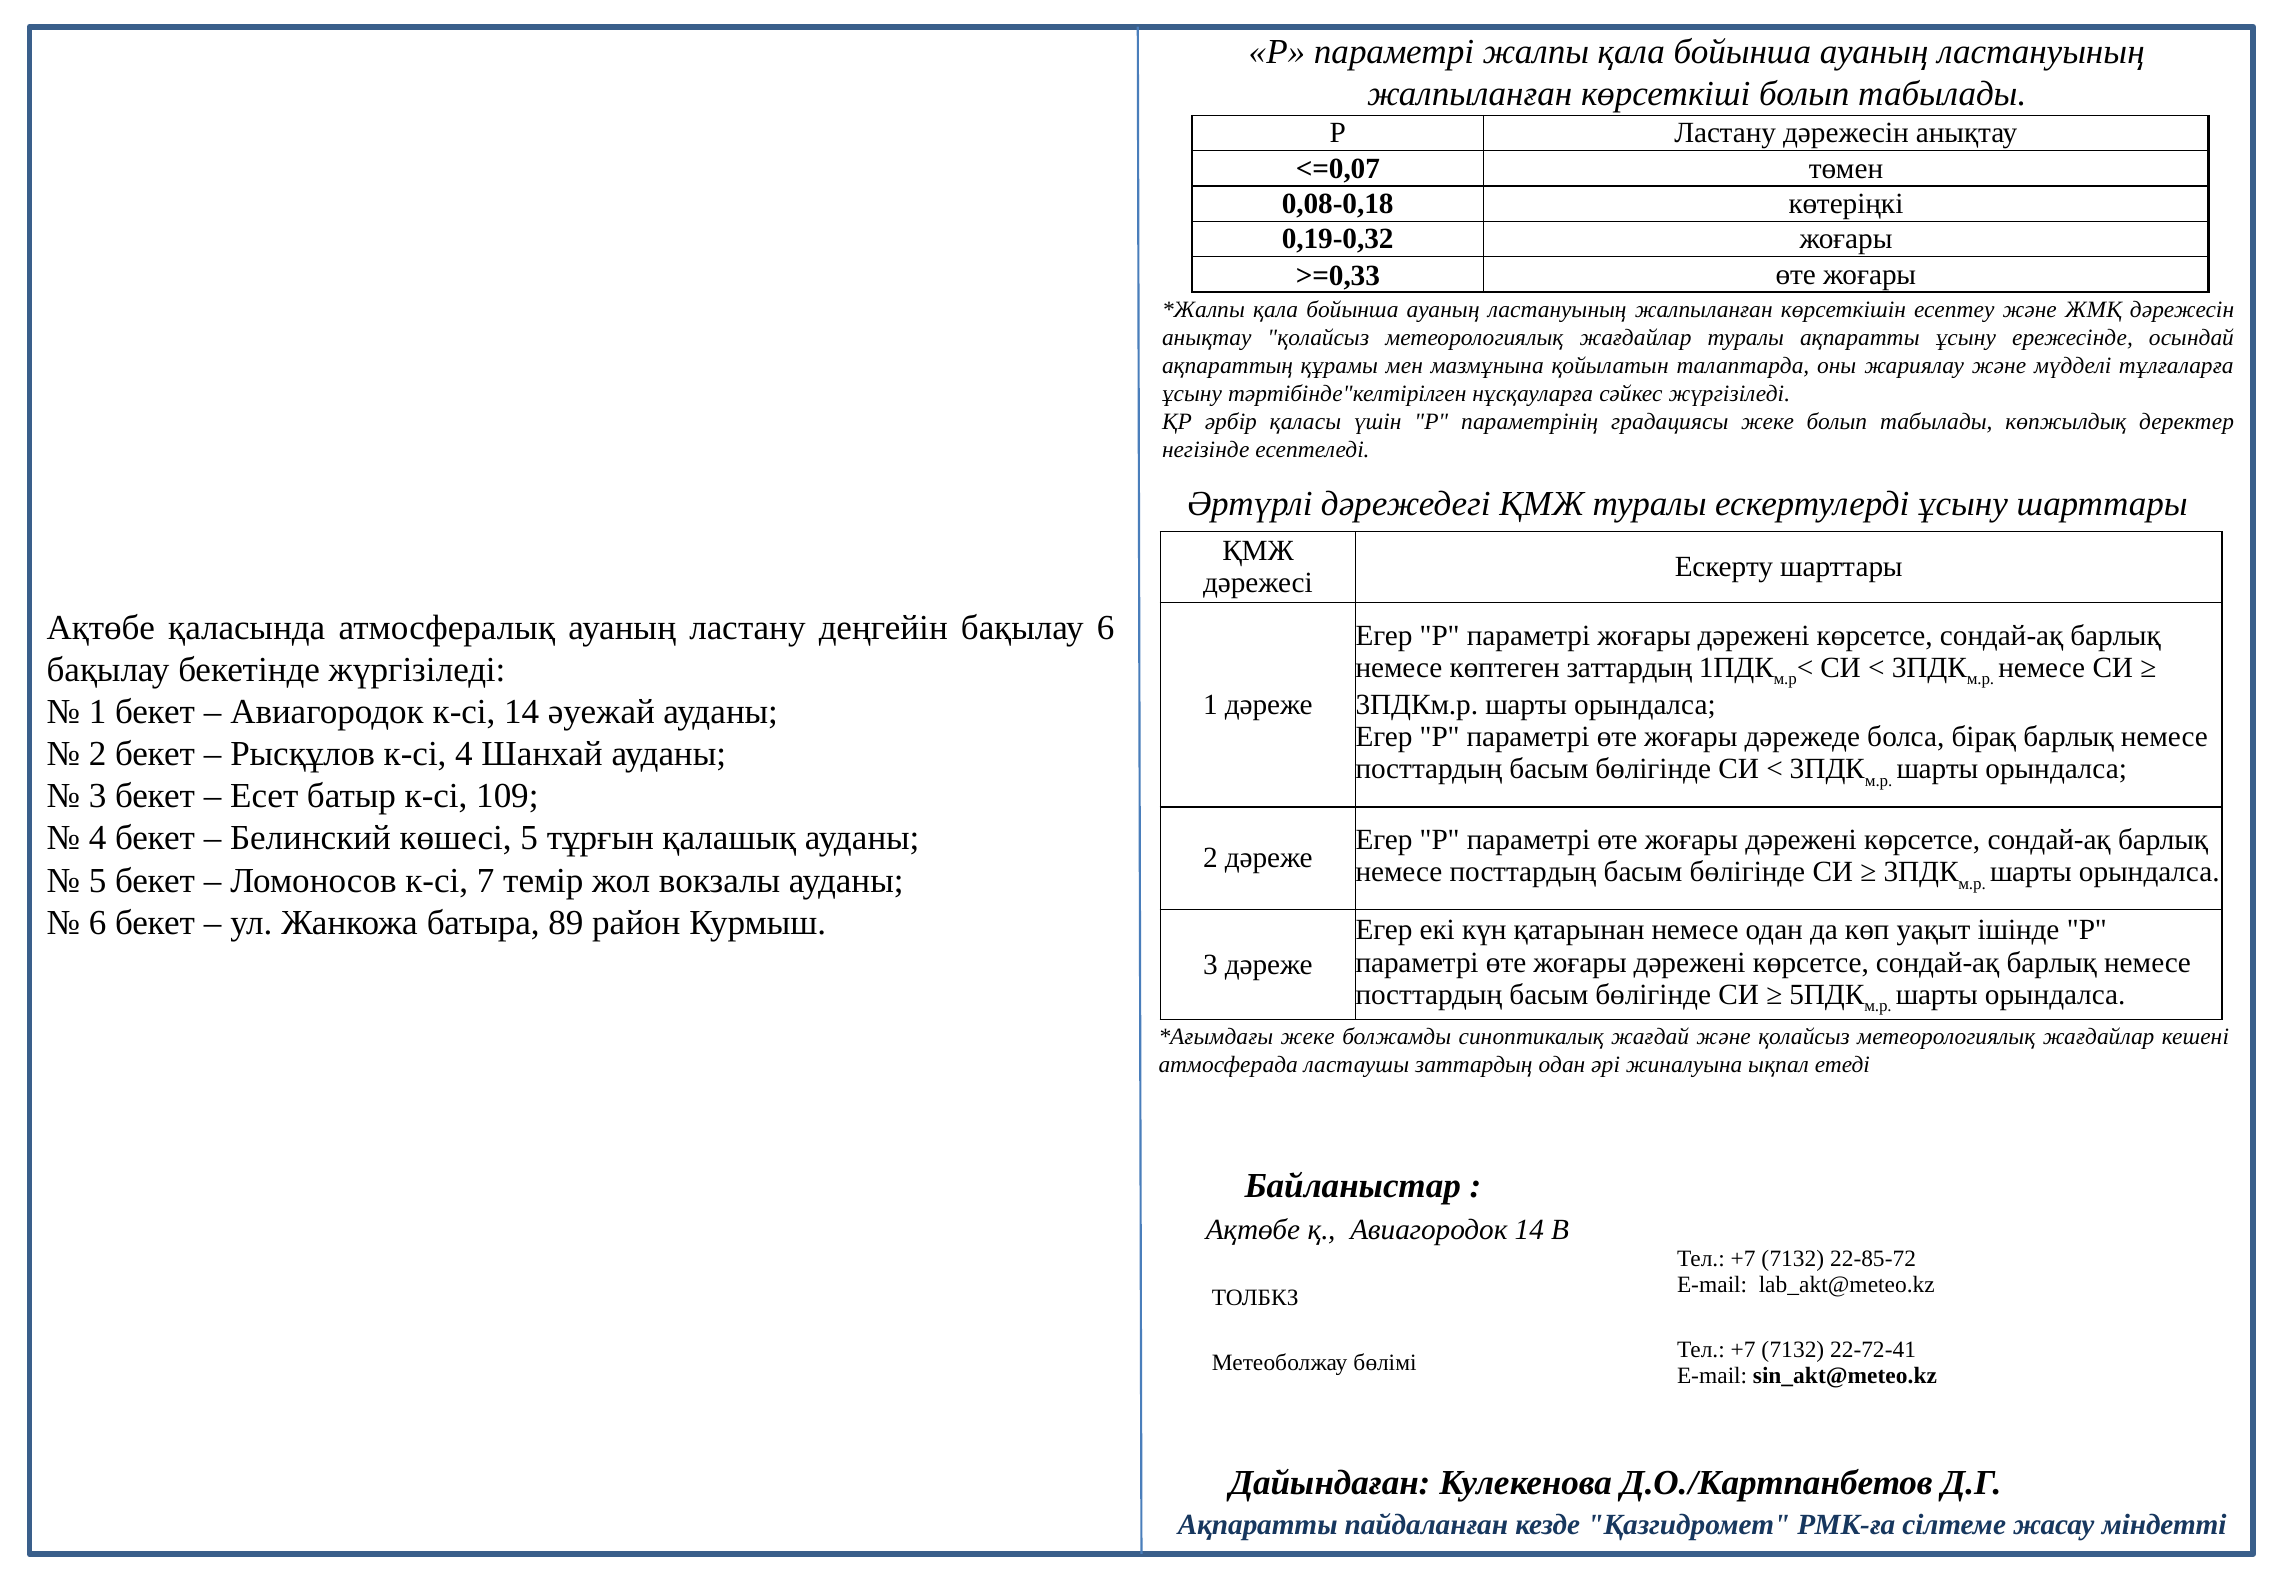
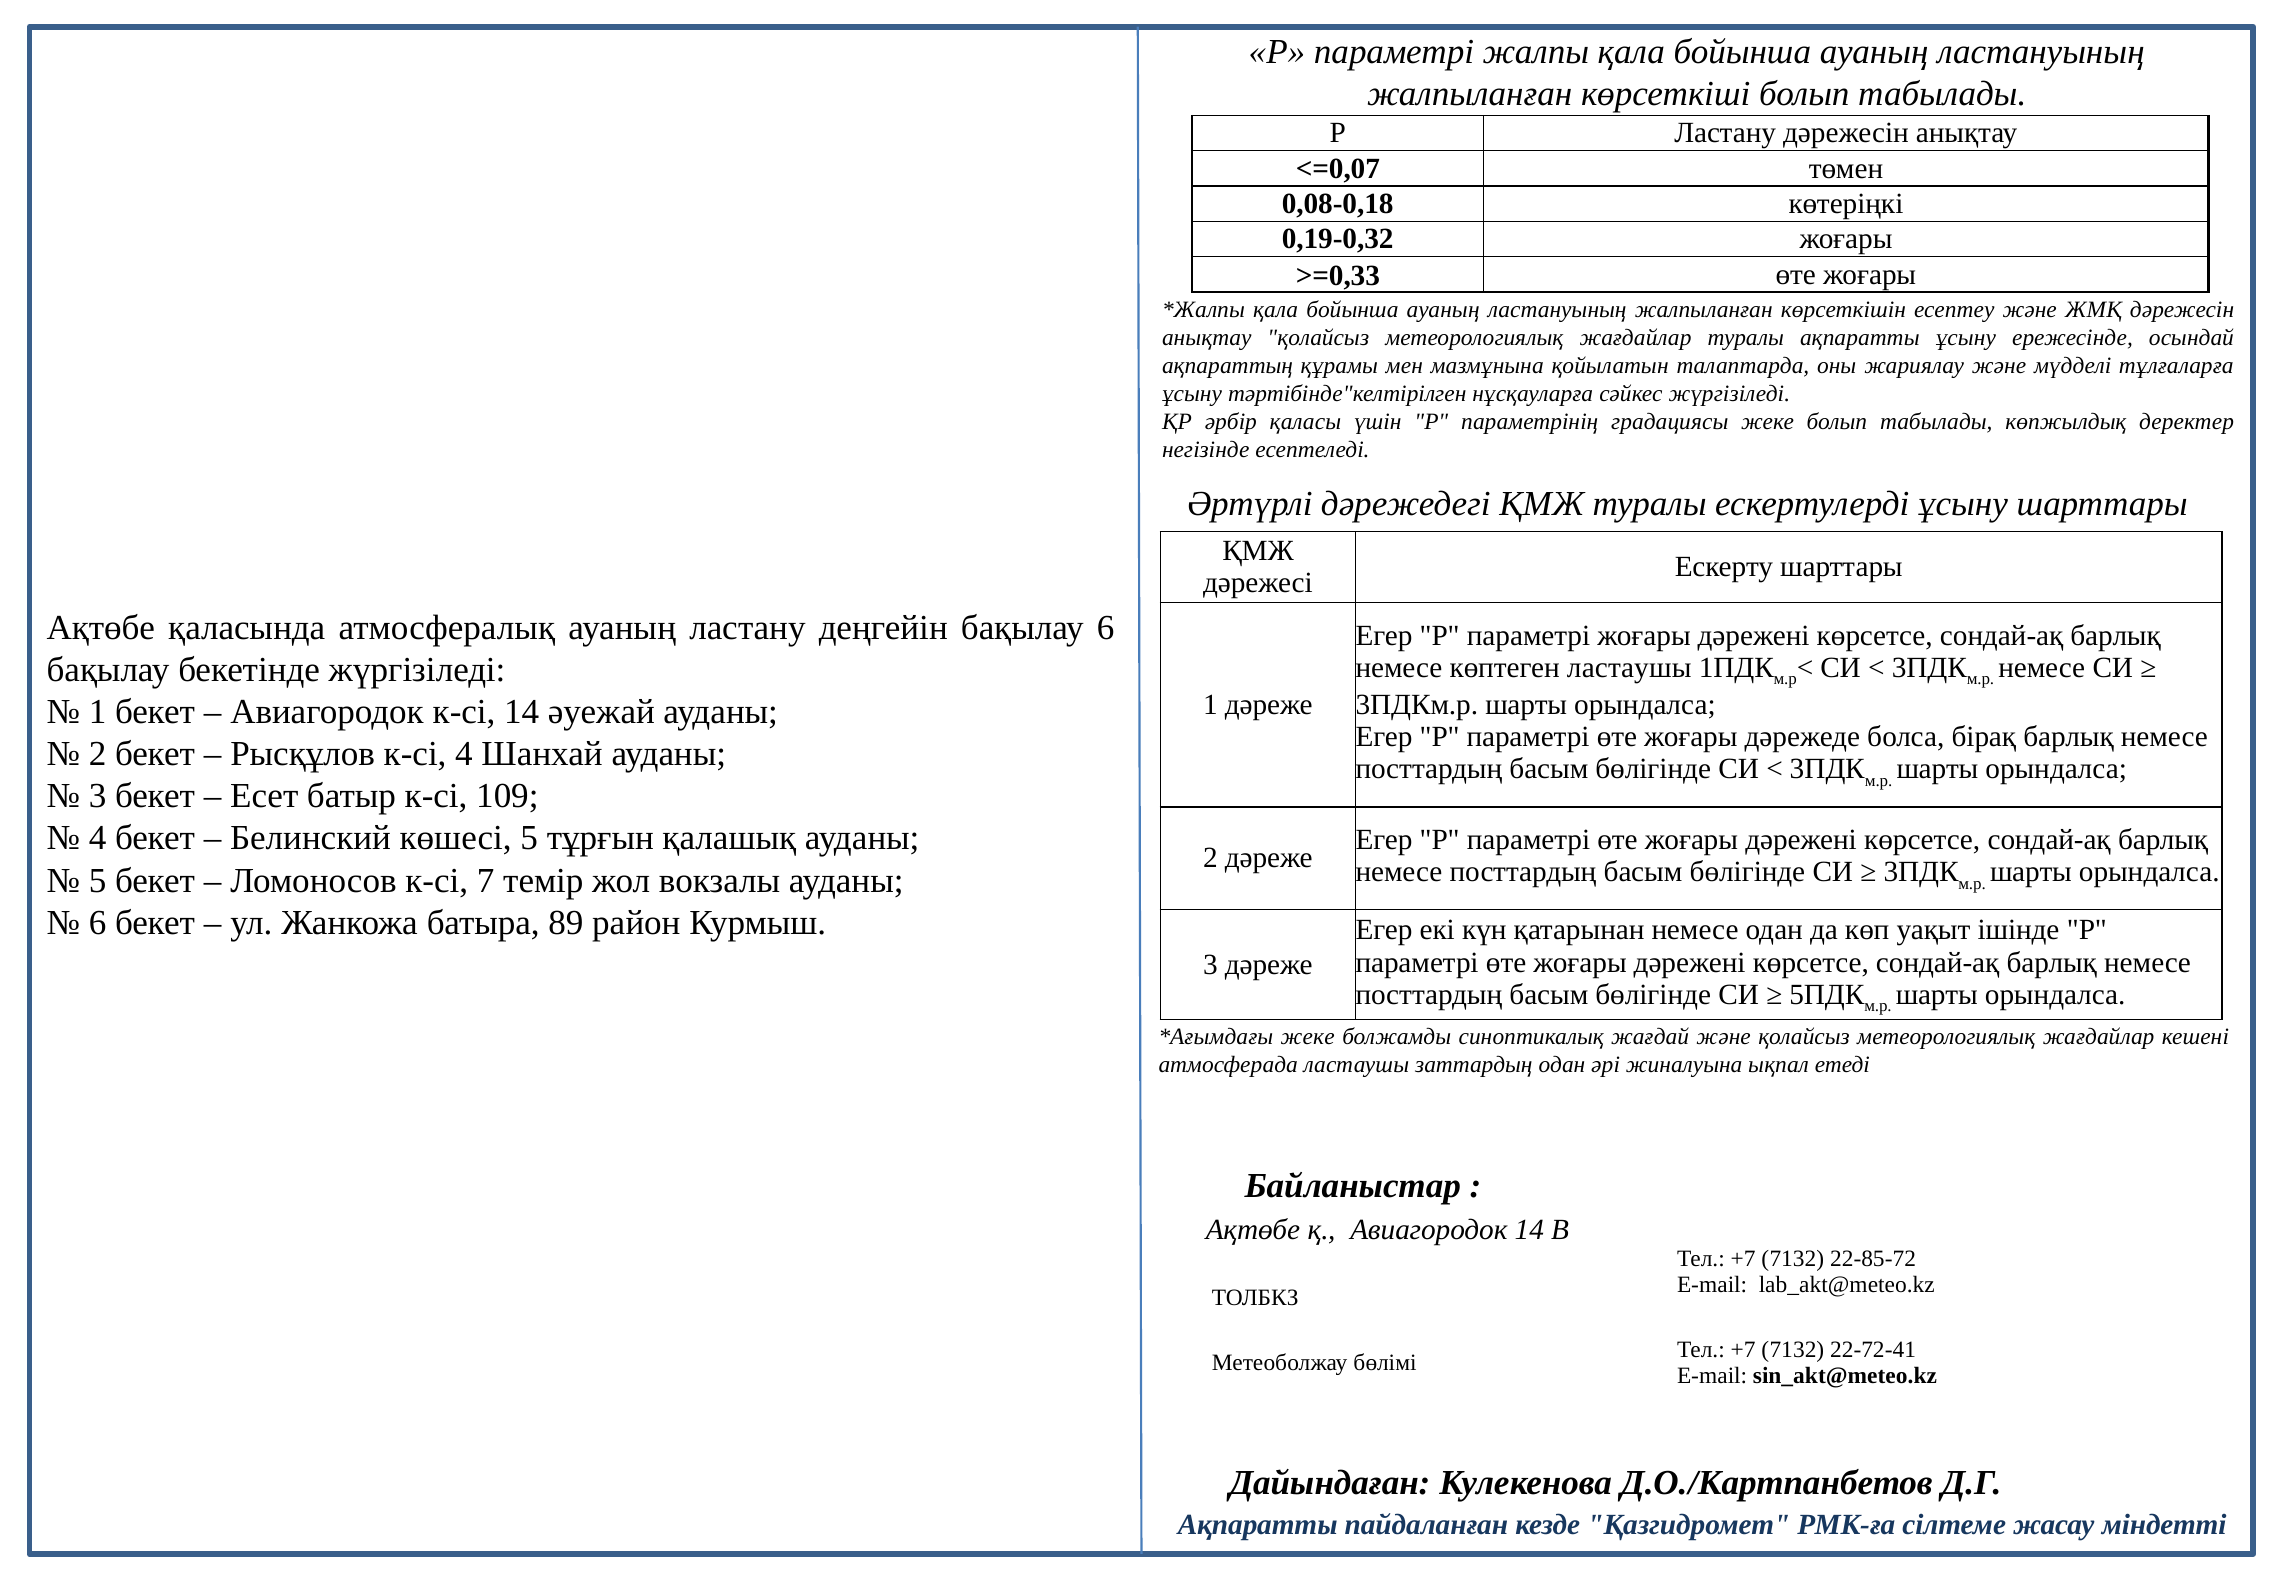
көптеген заттардың: заттардың -> ластаушы
